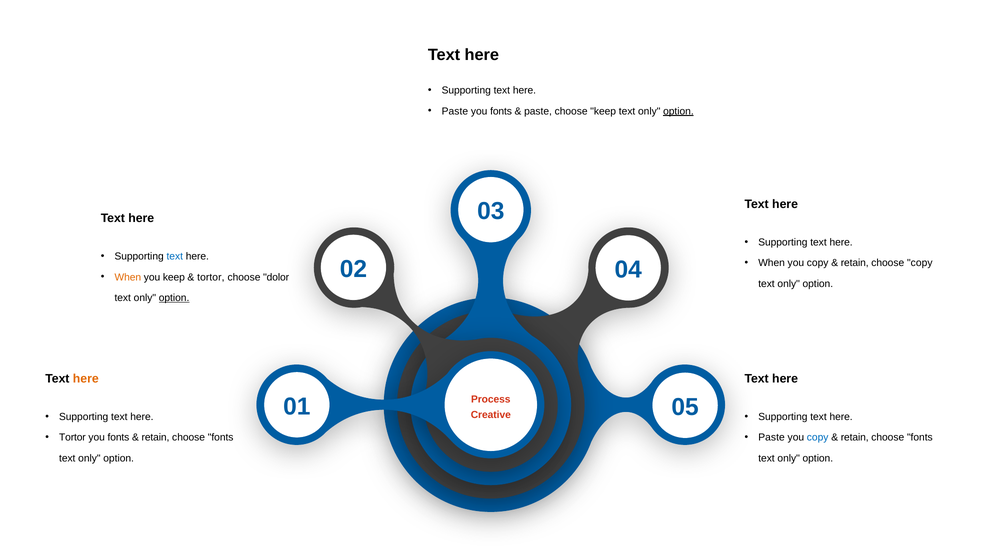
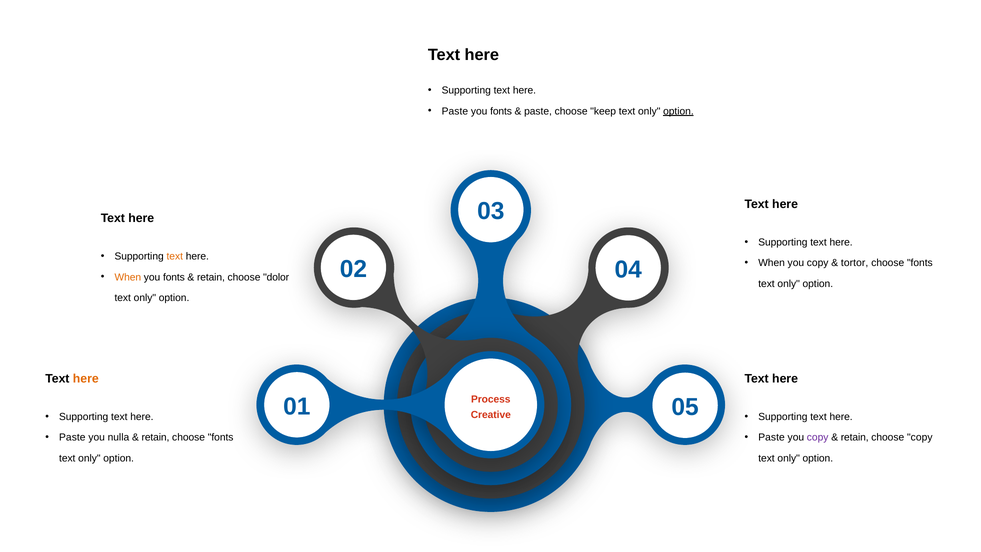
text at (175, 256) colour: blue -> orange
retain at (855, 263): retain -> tortor
copy at (920, 263): copy -> fonts
keep at (174, 277): keep -> fonts
tortor at (211, 277): tortor -> retain
option at (174, 298) underline: present -> none
Tortor at (72, 437): Tortor -> Paste
fonts at (118, 437): fonts -> nulla
copy at (818, 437) colour: blue -> purple
fonts at (920, 437): fonts -> copy
